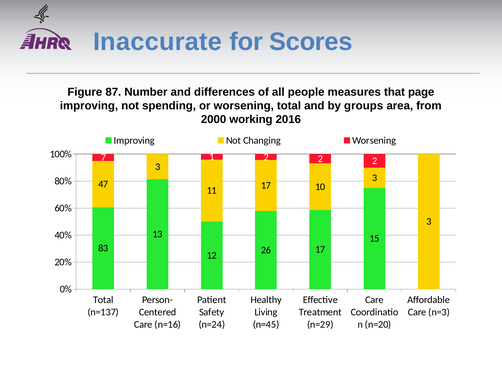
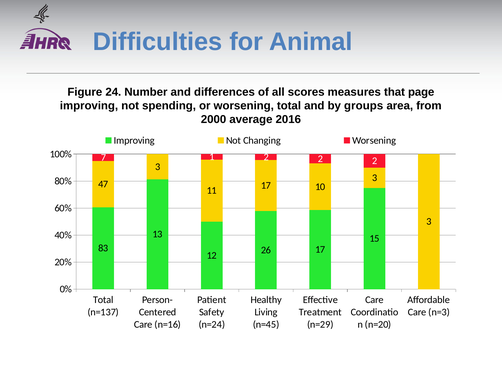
Inaccurate: Inaccurate -> Difficulties
Scores: Scores -> Animal
87: 87 -> 24
people: people -> scores
working: working -> average
